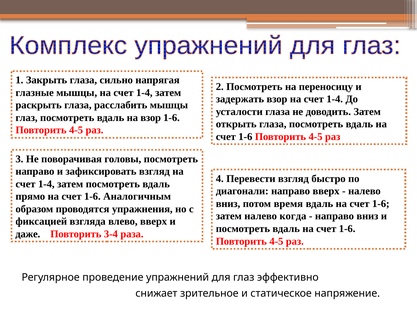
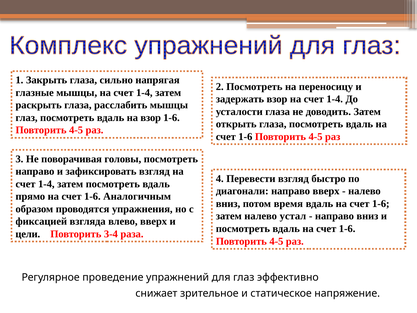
когда: когда -> устал
даже: даже -> цели
